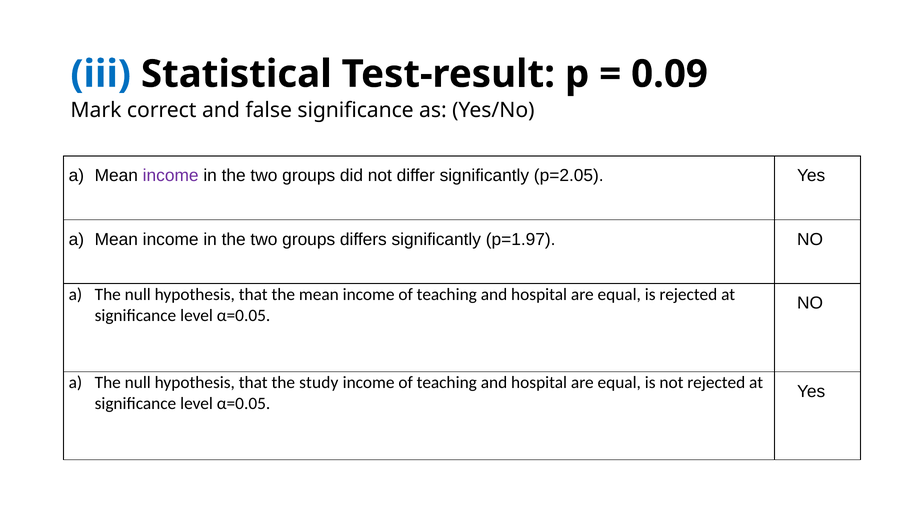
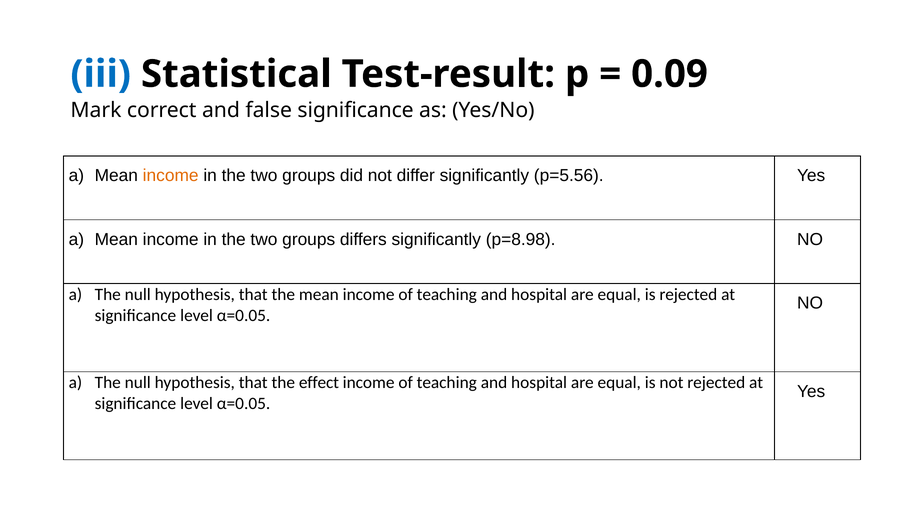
income at (171, 176) colour: purple -> orange
p=2.05: p=2.05 -> p=5.56
p=1.97: p=1.97 -> p=8.98
study: study -> effect
